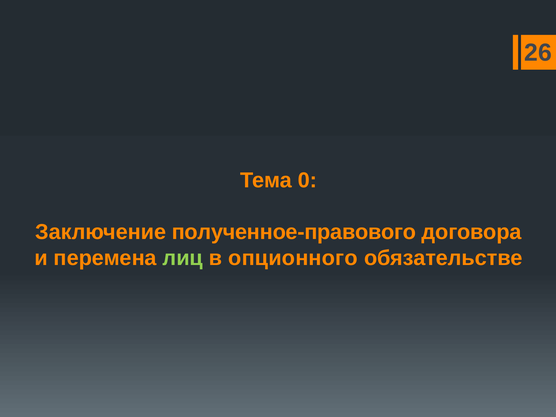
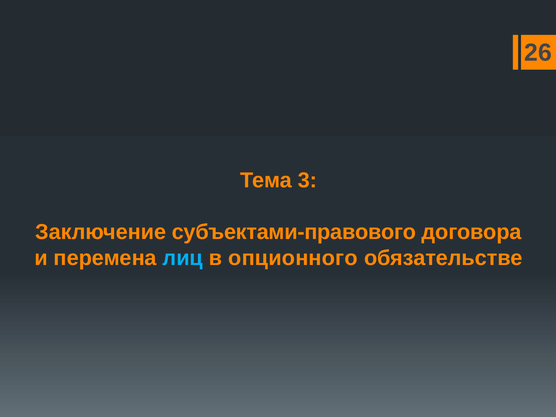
0: 0 -> 3
полученное-правового: полученное-правового -> субъектами-правового
лиц colour: light green -> light blue
